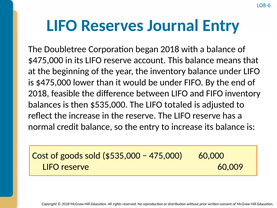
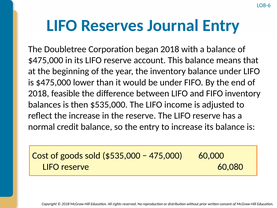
totaled: totaled -> income
60,009: 60,009 -> 60,080
